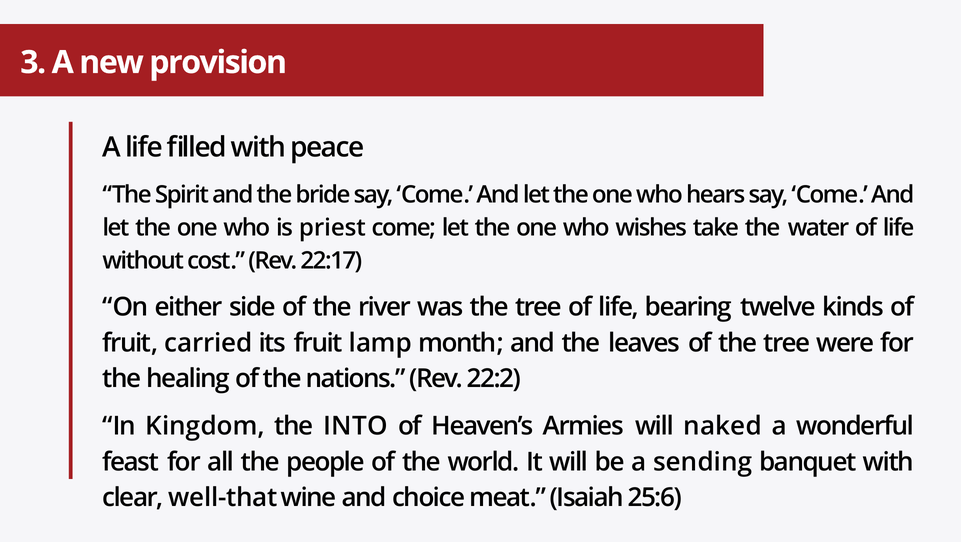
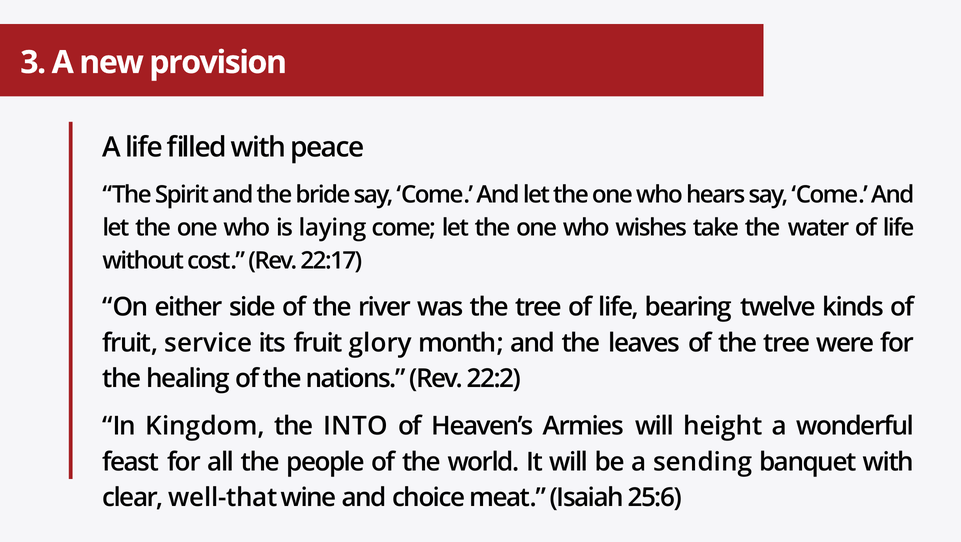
priest: priest -> laying
carried: carried -> service
lamp: lamp -> glory
naked: naked -> height
